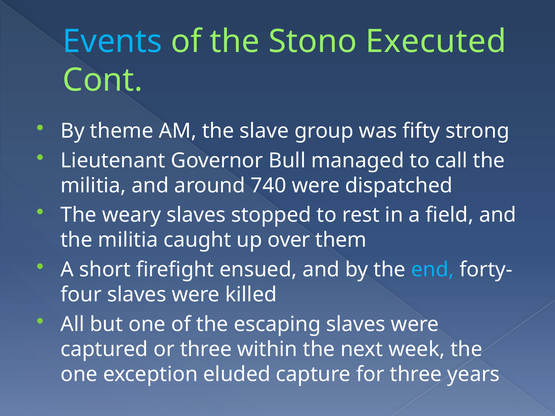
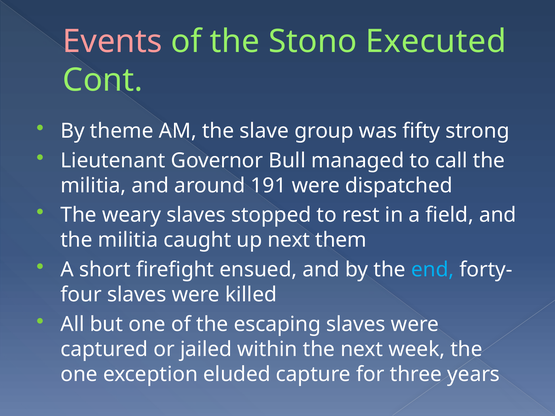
Events colour: light blue -> pink
740: 740 -> 191
up over: over -> next
or three: three -> jailed
